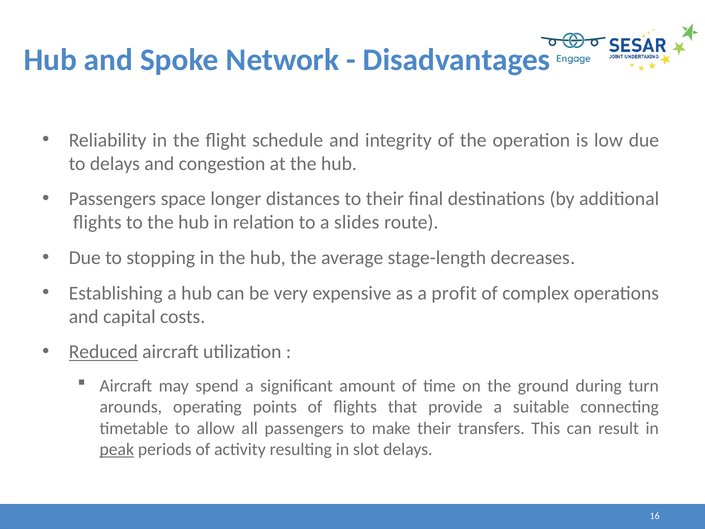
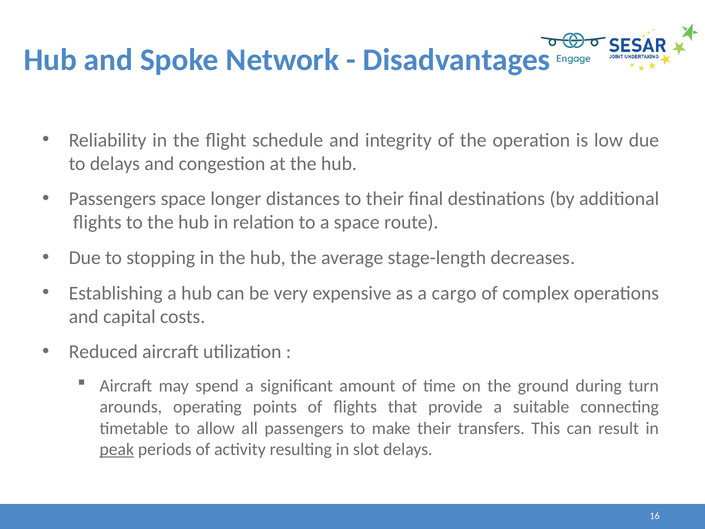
a slides: slides -> space
profit: profit -> cargo
Reduced underline: present -> none
